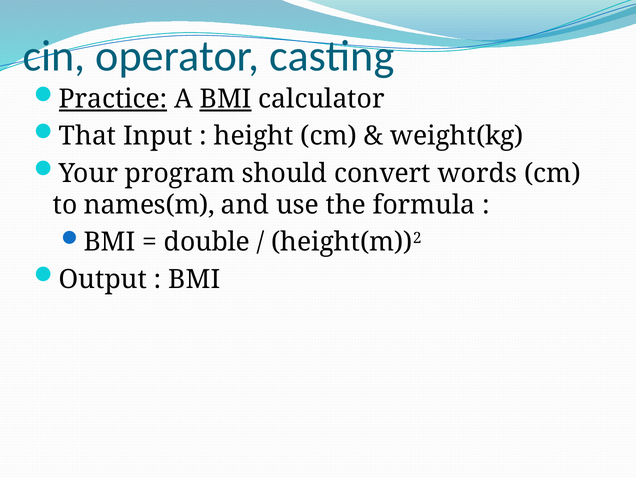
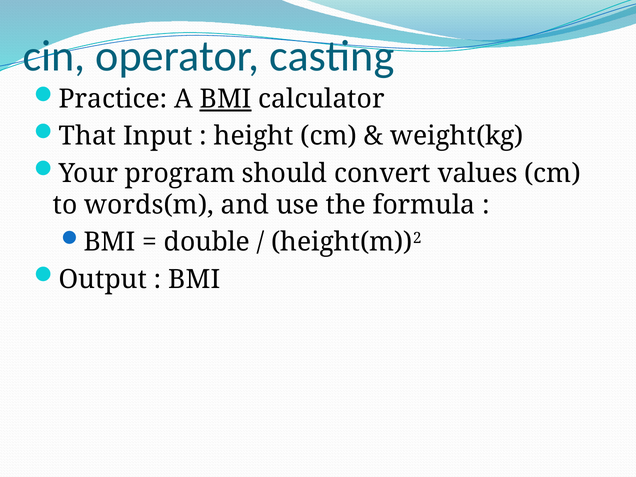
Practice underline: present -> none
words: words -> values
names(m: names(m -> words(m
